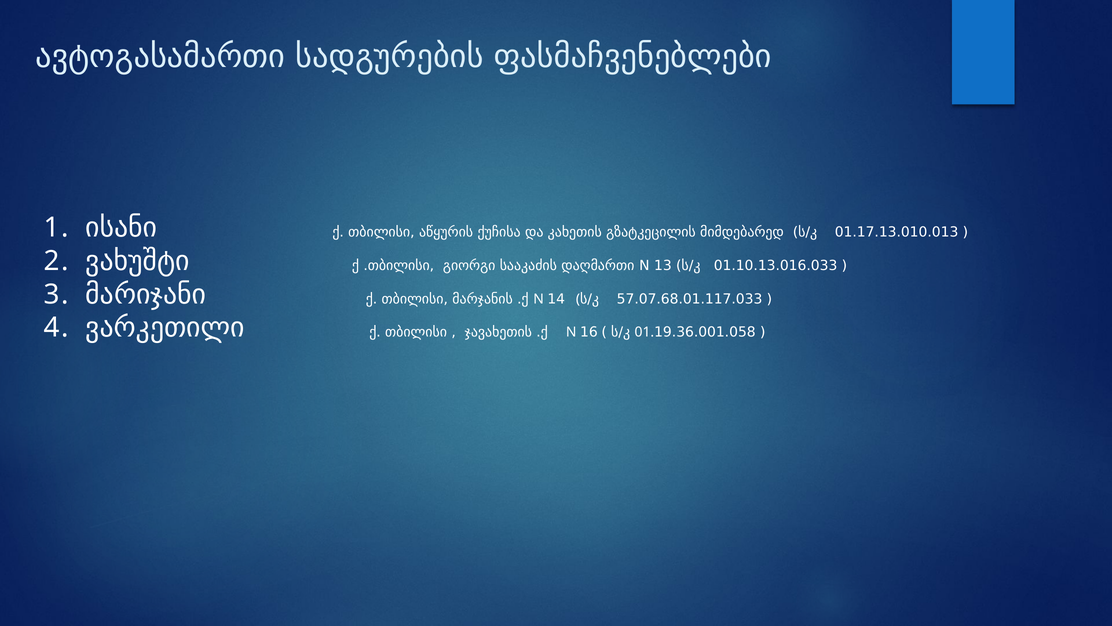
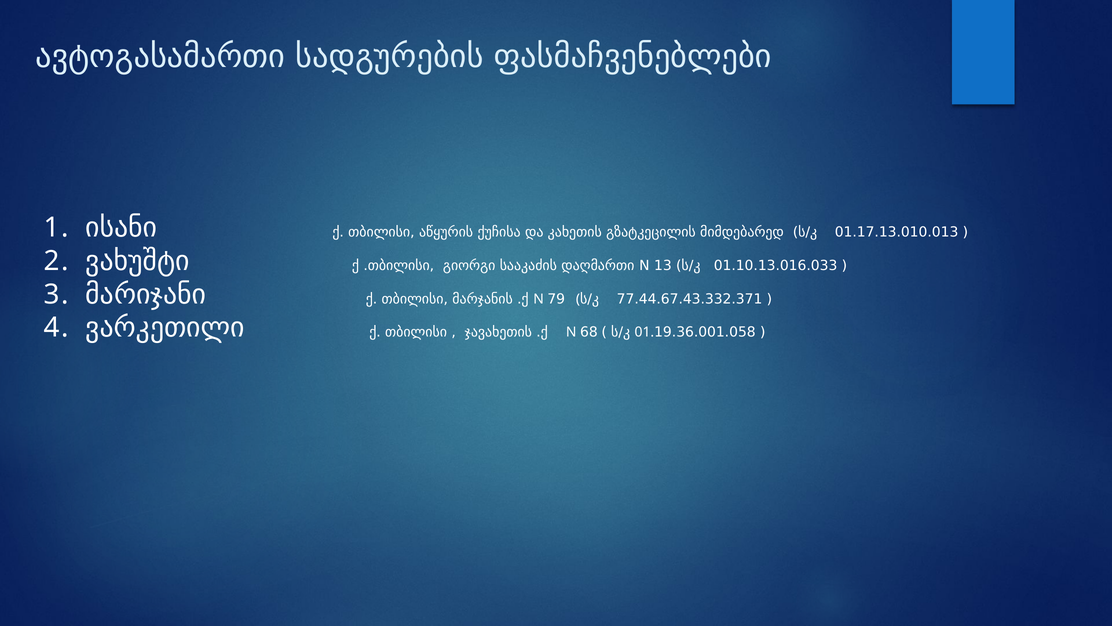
14: 14 -> 79
57.07.68.01.117.033: 57.07.68.01.117.033 -> 77.44.67.43.332.371
16: 16 -> 68
